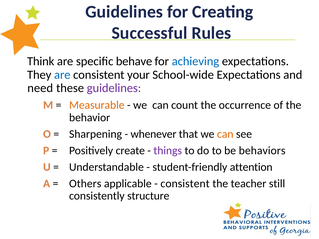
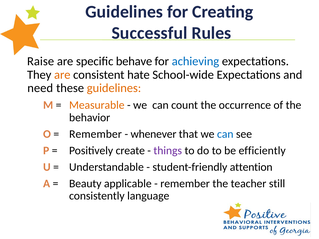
Think: Think -> Raise
are at (62, 75) colour: blue -> orange
your: your -> hate
guidelines at (114, 88) colour: purple -> orange
Sharpening at (96, 134): Sharpening -> Remember
can at (225, 134) colour: orange -> blue
behaviors: behaviors -> efficiently
Others: Others -> Beauty
consistent at (185, 184): consistent -> remember
structure: structure -> language
